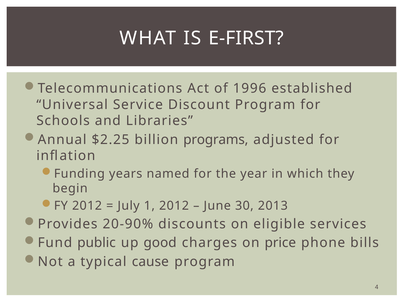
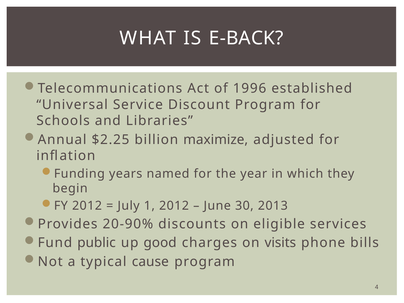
E-FIRST: E-FIRST -> E-BACK
programs: programs -> maximize
price: price -> visits
